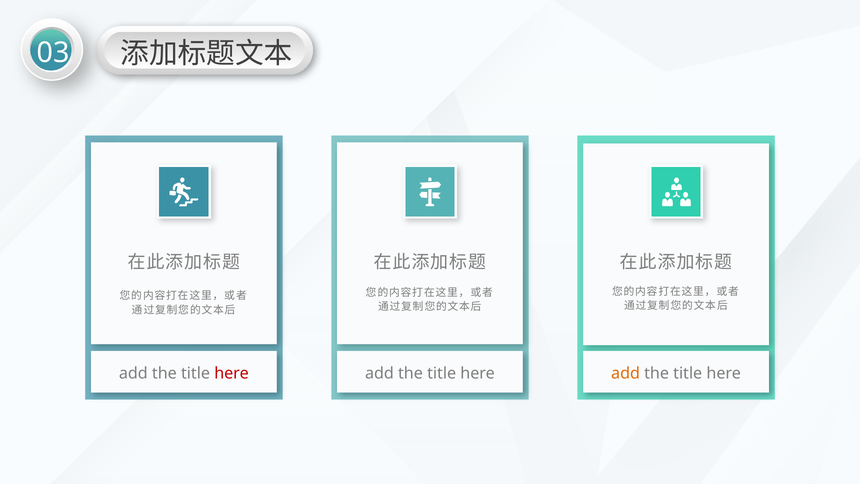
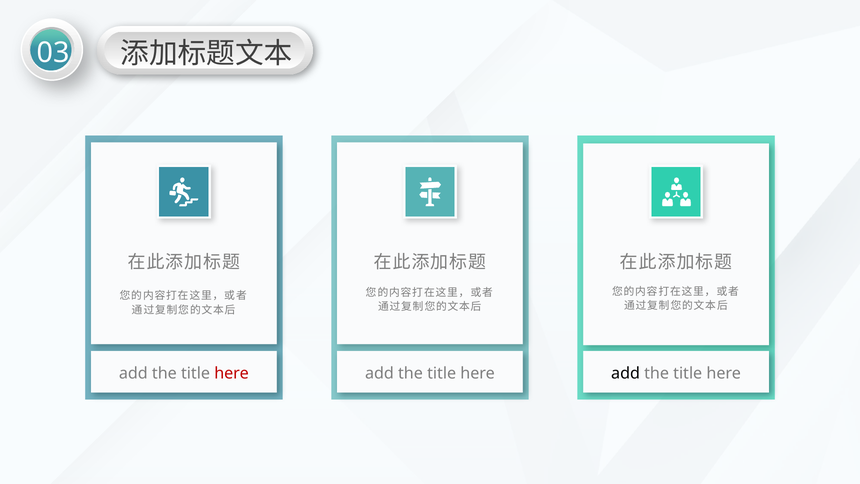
add at (626, 373) colour: orange -> black
